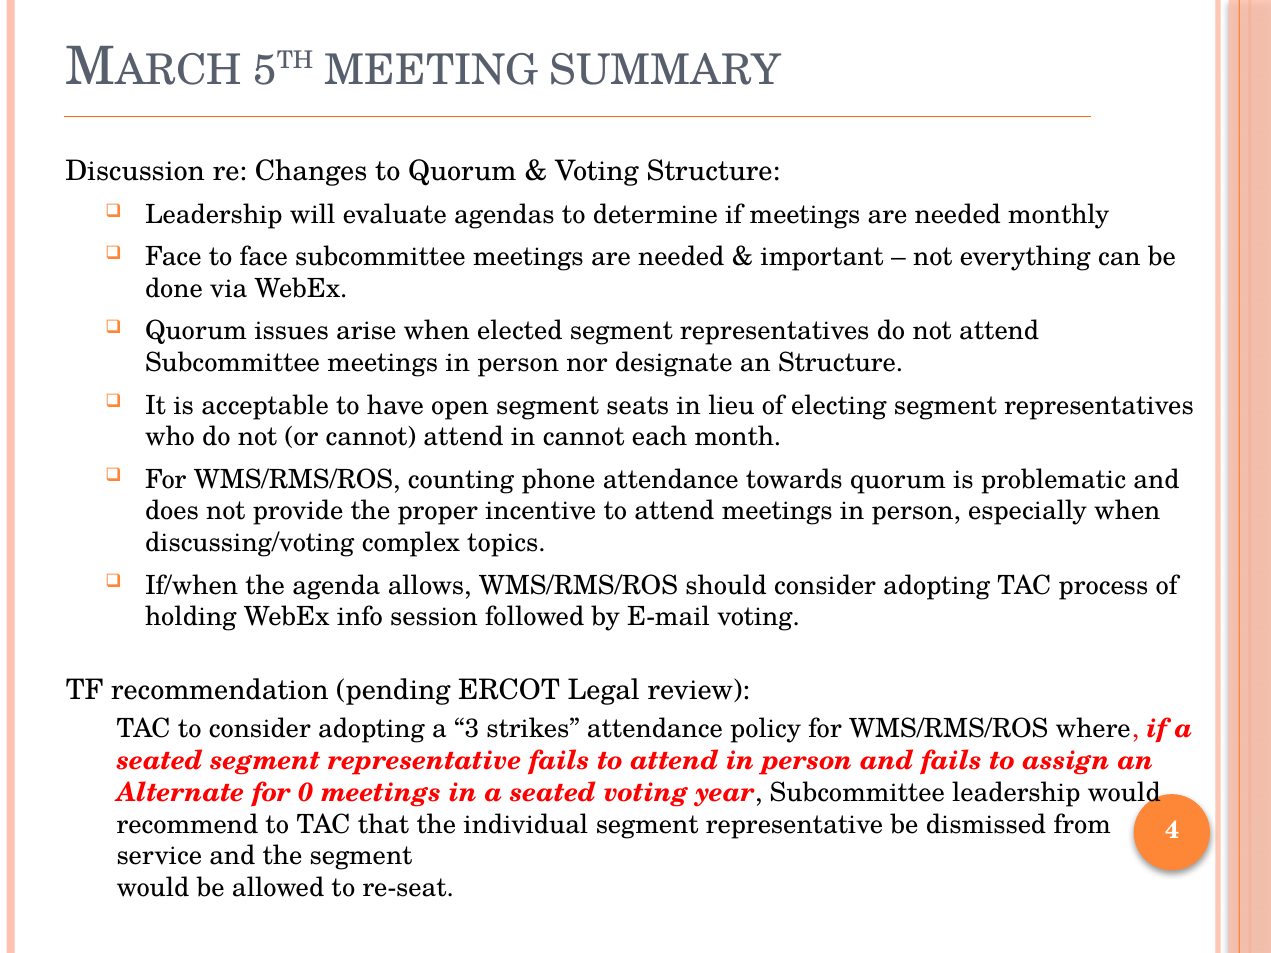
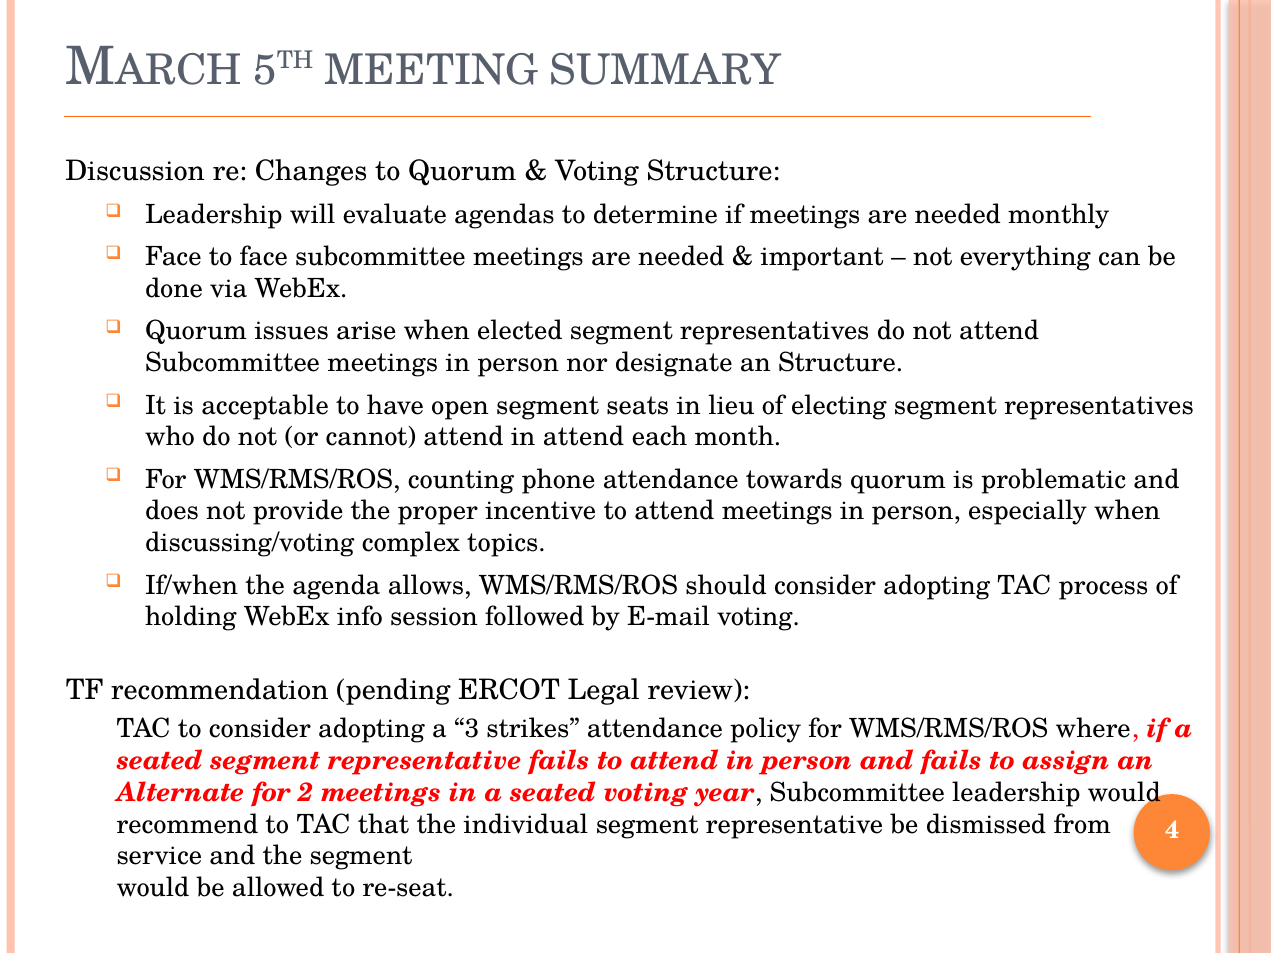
in cannot: cannot -> attend
0: 0 -> 2
